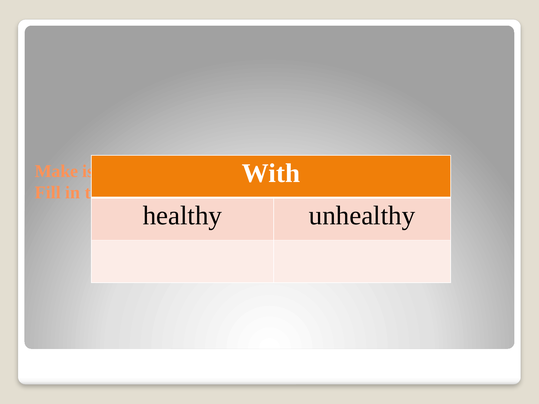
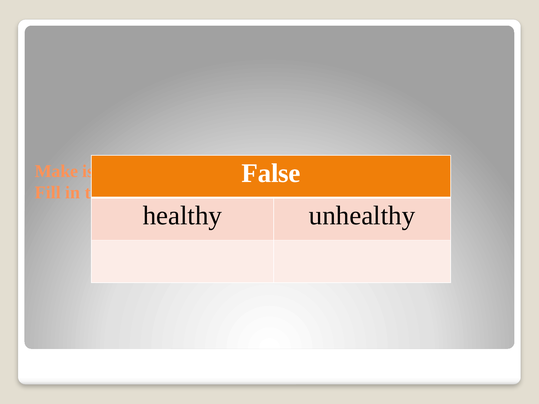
With: With -> False
